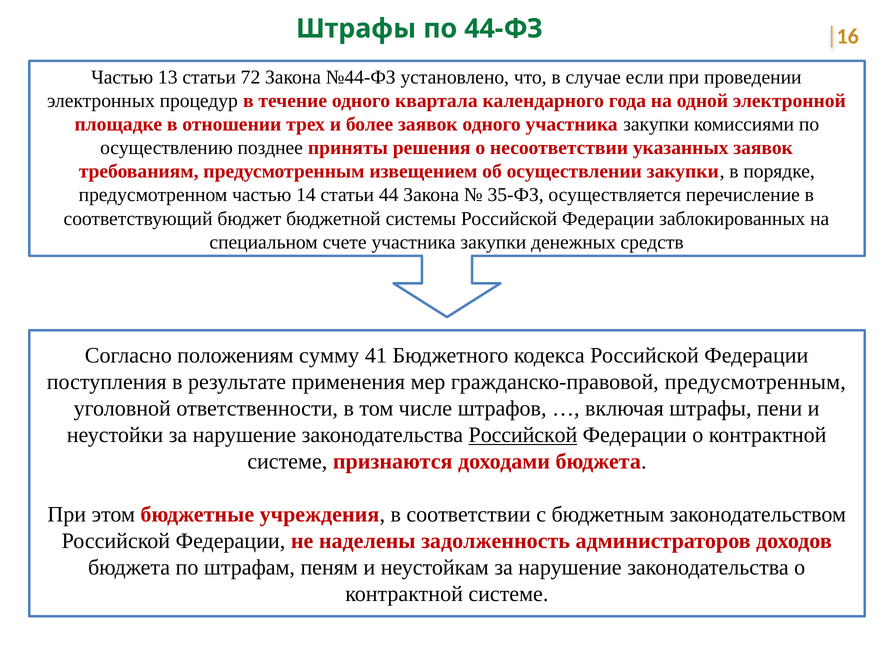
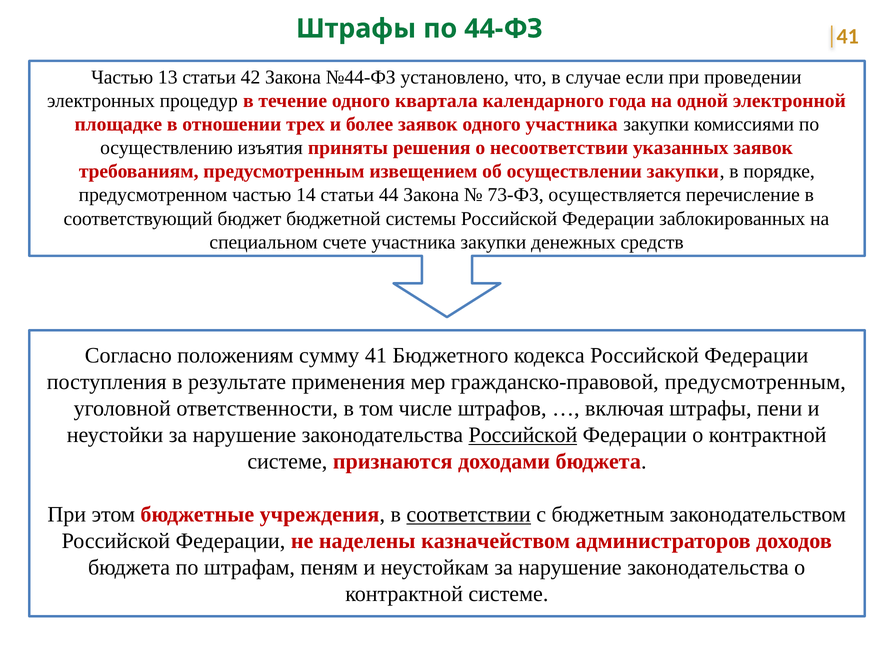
44-ФЗ 16: 16 -> 41
72: 72 -> 42
позднее: позднее -> изъятия
35-ФЗ: 35-ФЗ -> 73-ФЗ
соответствии underline: none -> present
задолженность: задолженность -> казначейством
